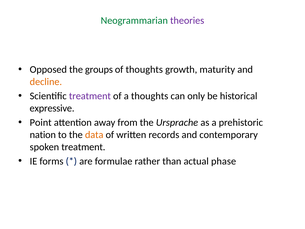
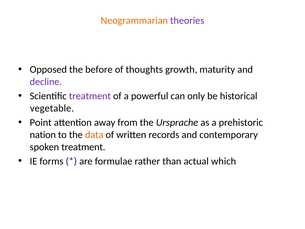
Neogrammarian colour: green -> orange
groups: groups -> before
decline colour: orange -> purple
a thoughts: thoughts -> powerful
expressive: expressive -> vegetable
phase: phase -> which
